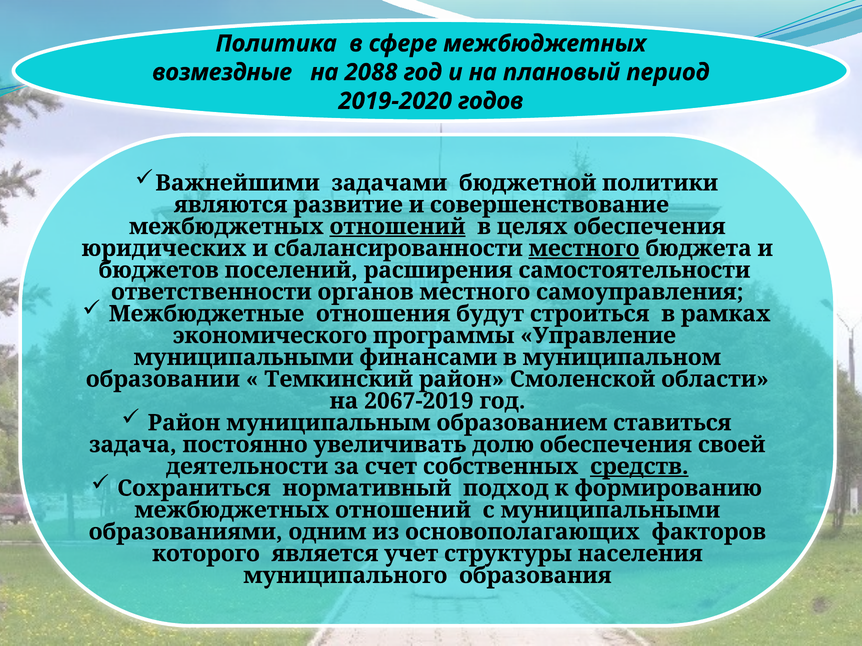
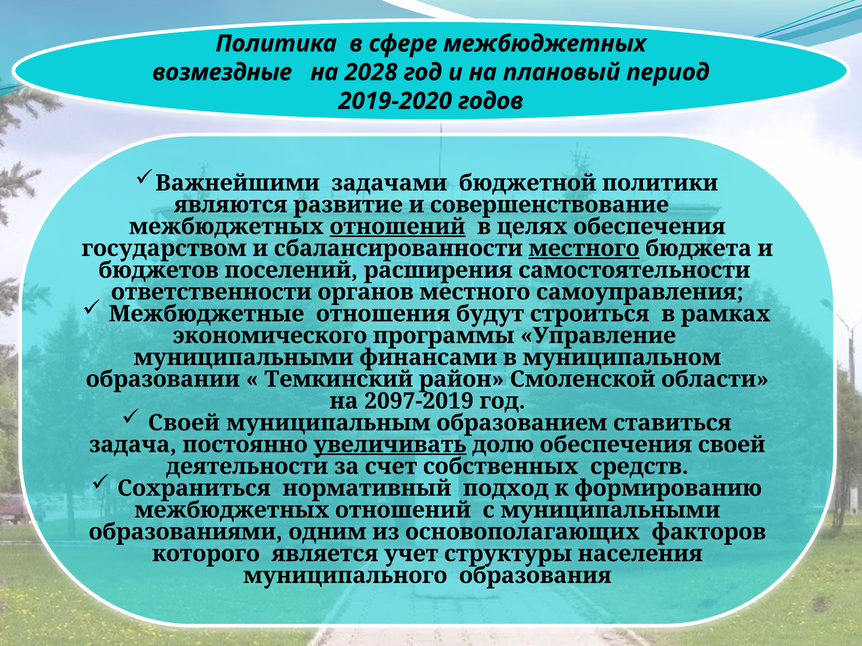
2088: 2088 -> 2028
юридических: юридических -> государством
2067-2019: 2067-2019 -> 2097-2019
Район at (184, 423): Район -> Своей
увеличивать underline: none -> present
средств underline: present -> none
